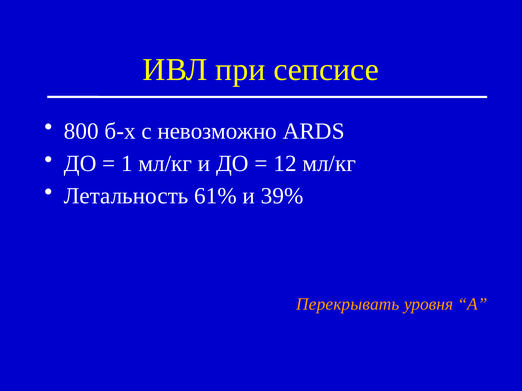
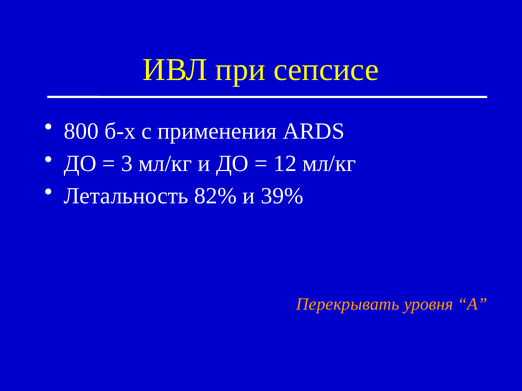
невозможно: невозможно -> применения
1: 1 -> 3
61%: 61% -> 82%
